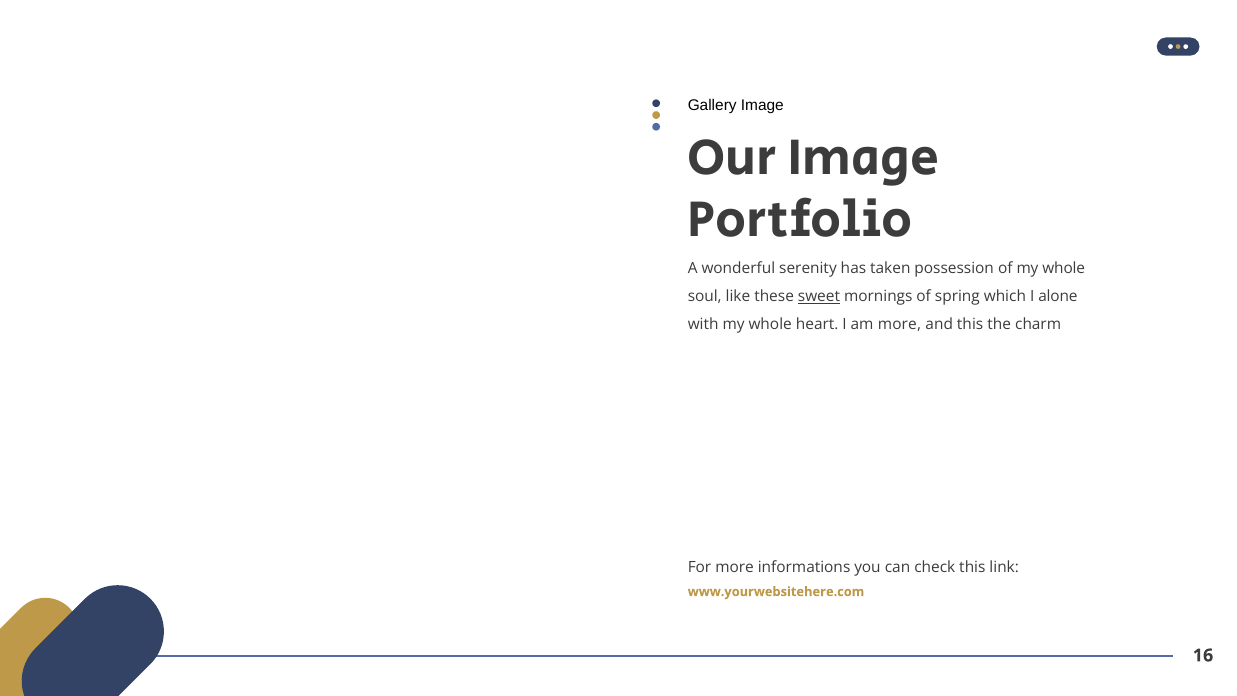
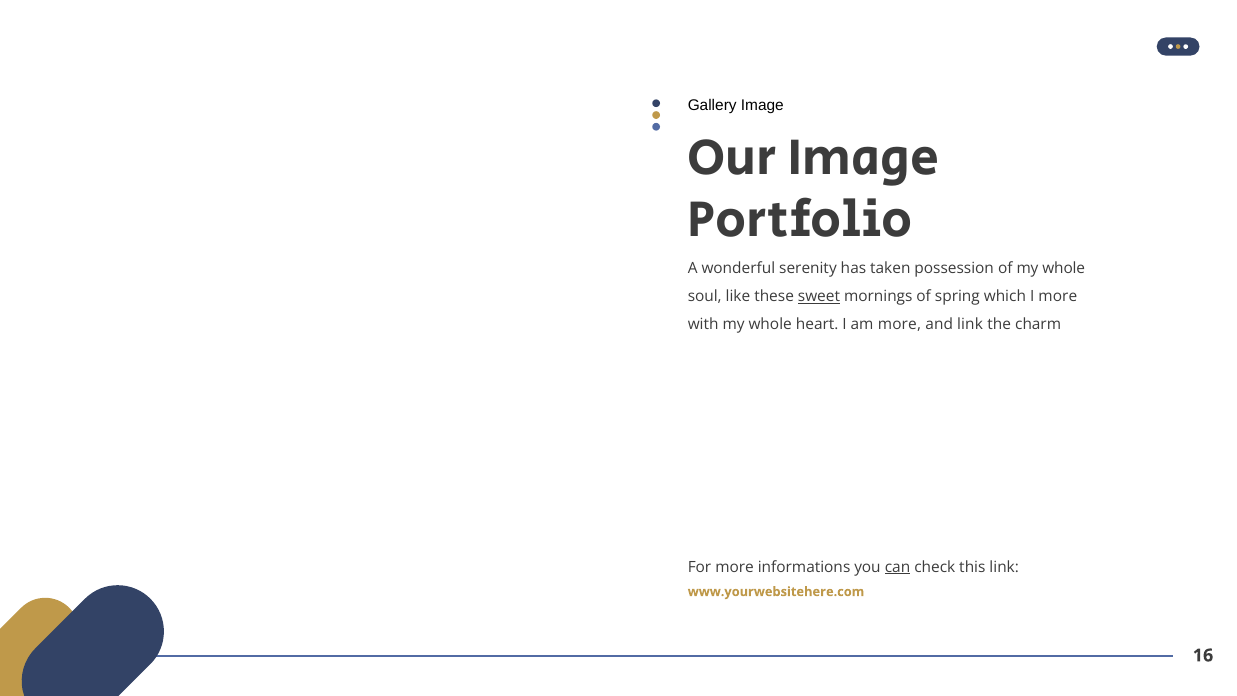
I alone: alone -> more
and this: this -> link
can underline: none -> present
